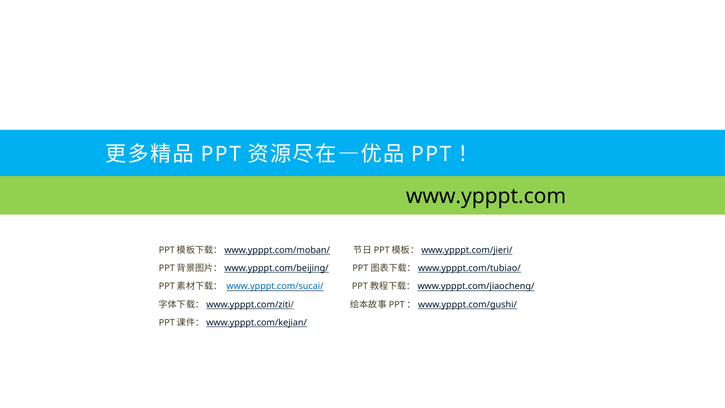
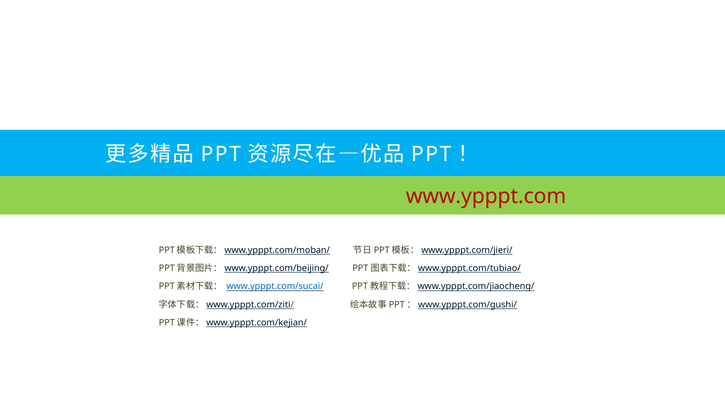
www.ypppt.com colour: black -> red
